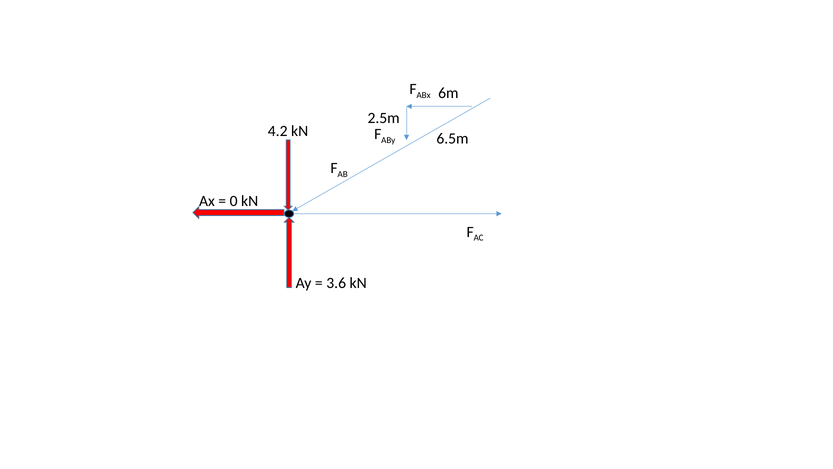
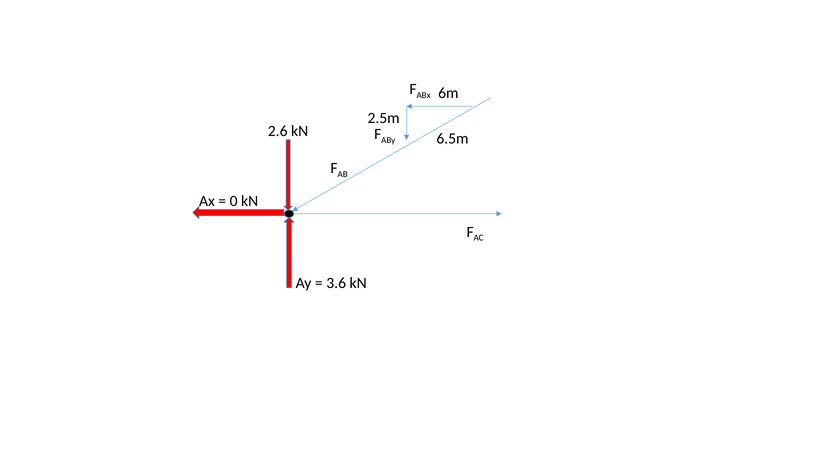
4.2: 4.2 -> 2.6
